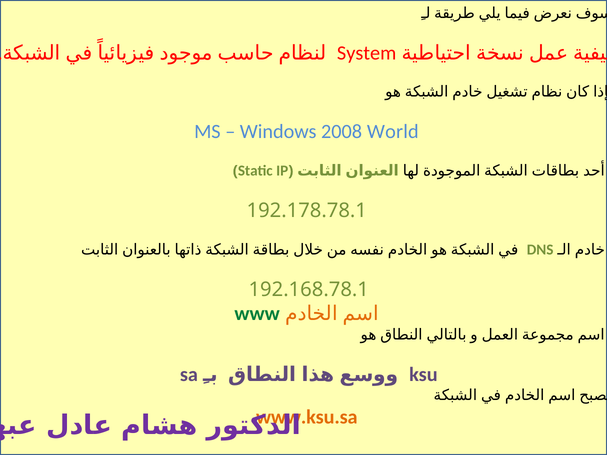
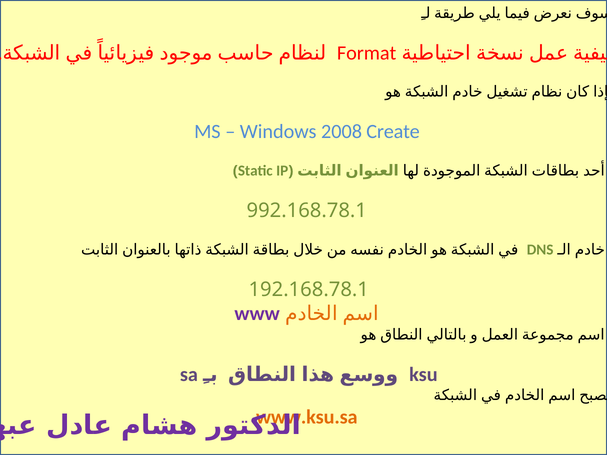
System: System -> Format
World: World -> Create
192.178.78.1: 192.178.78.1 -> 992.168.78.1
www colour: green -> purple
